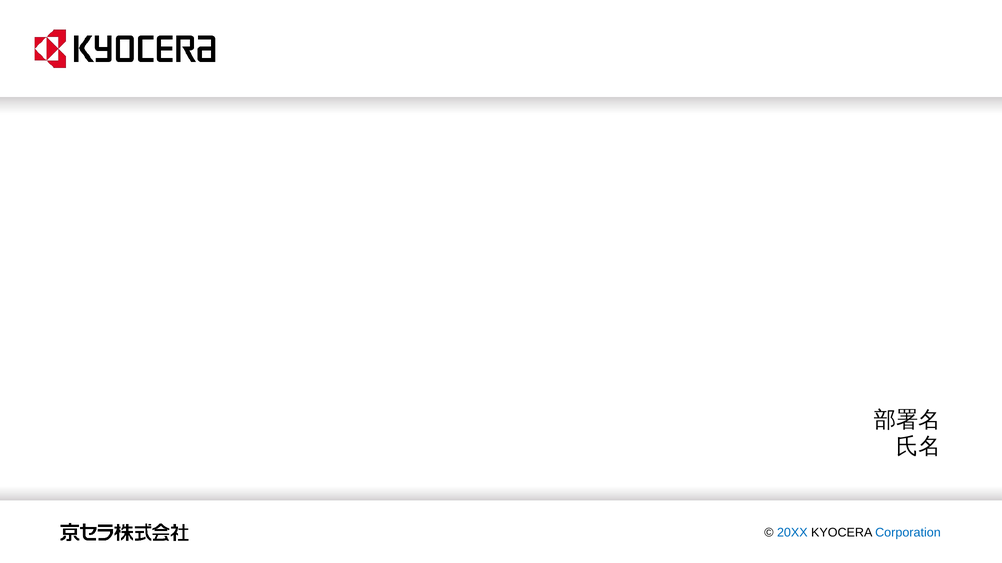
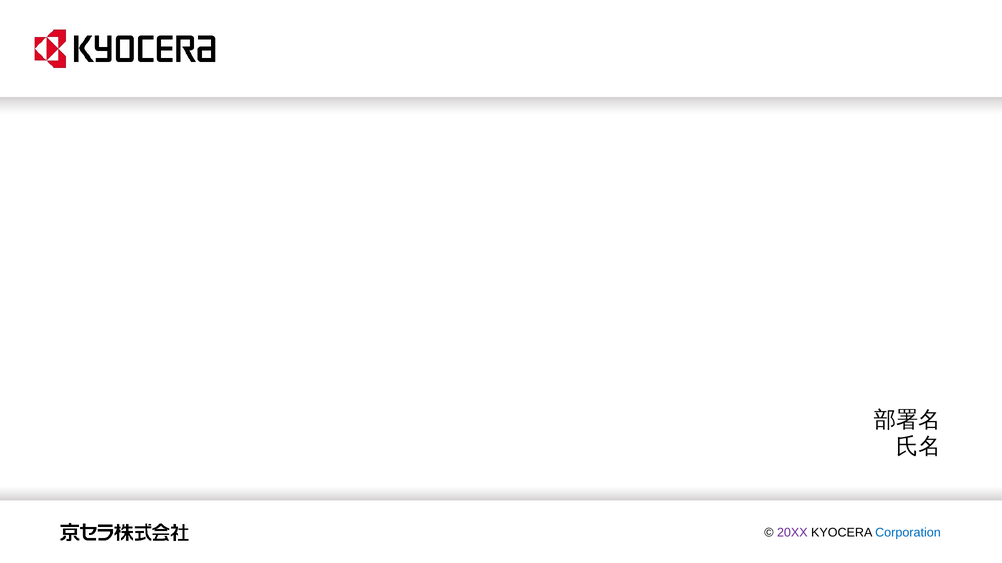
20XX colour: blue -> purple
